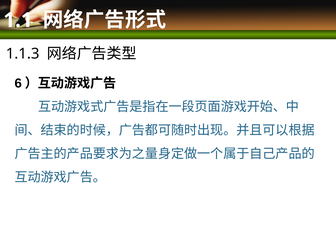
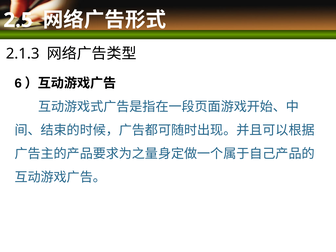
1.1: 1.1 -> 2.5
1.1.3: 1.1.3 -> 2.1.3
